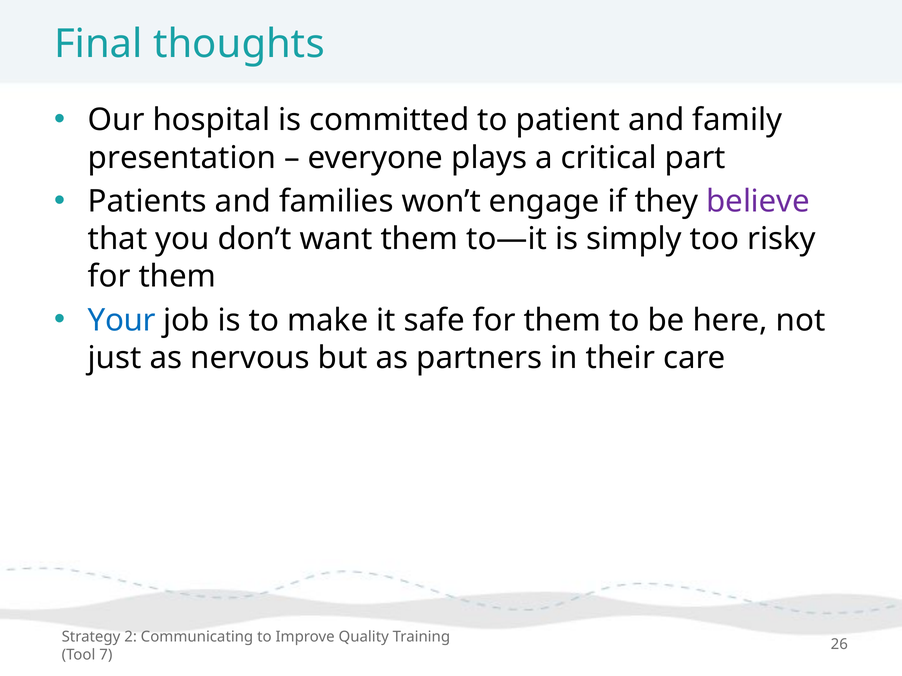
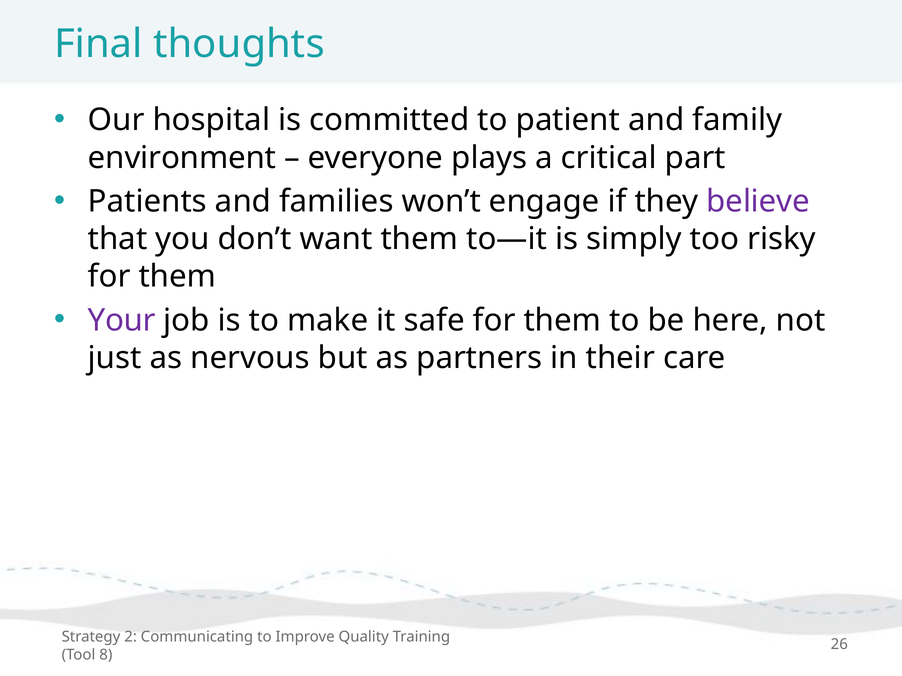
presentation: presentation -> environment
Your colour: blue -> purple
7: 7 -> 8
